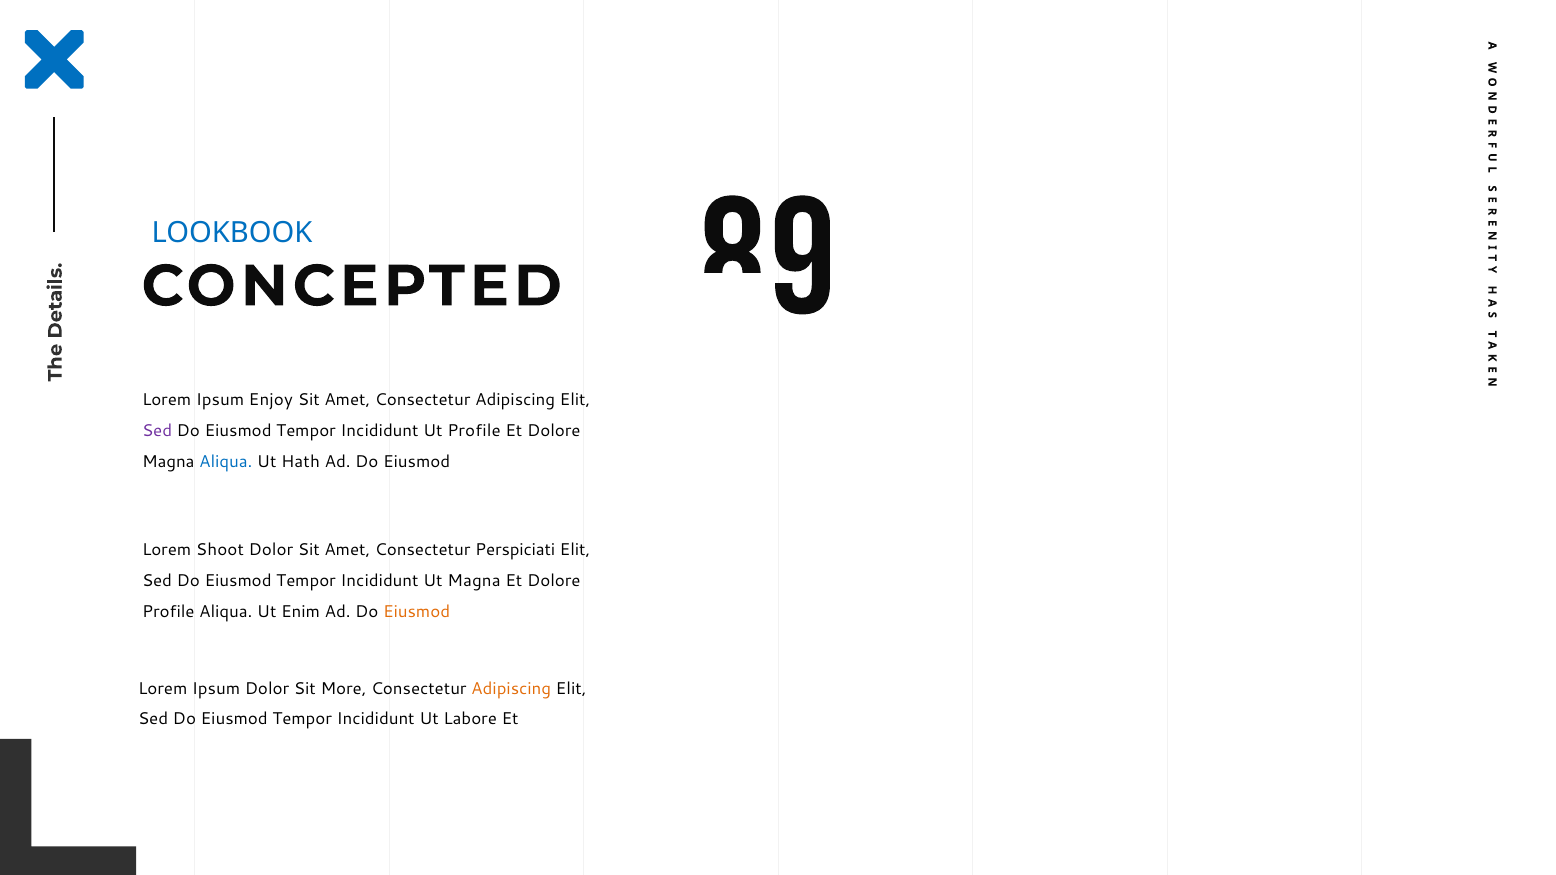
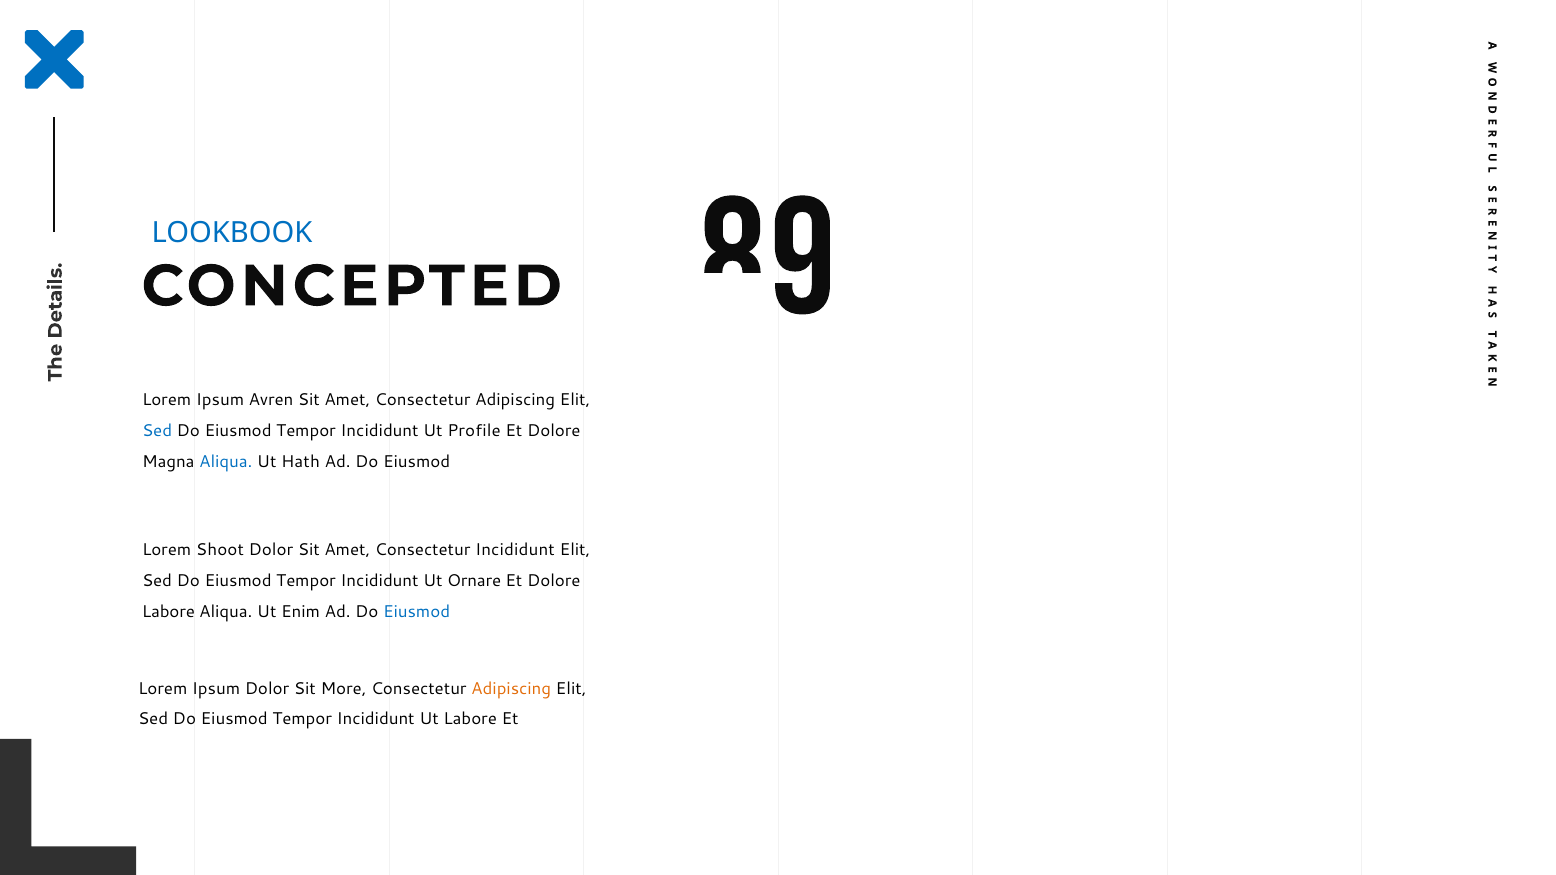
Enjoy: Enjoy -> Avren
Sed at (157, 431) colour: purple -> blue
Consectetur Perspiciati: Perspiciati -> Incididunt
Ut Magna: Magna -> Ornare
Profile at (168, 612): Profile -> Labore
Eiusmod at (417, 612) colour: orange -> blue
